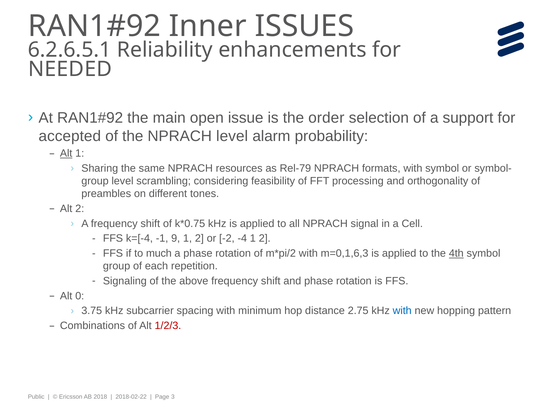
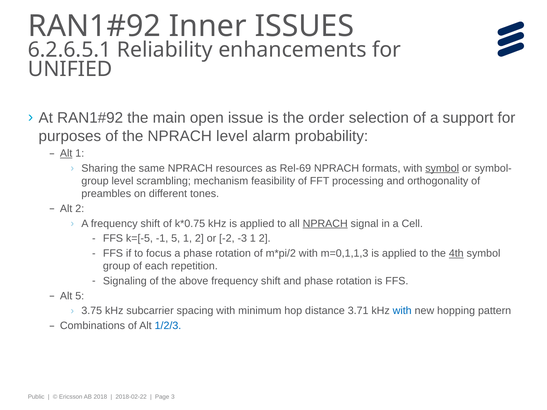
NEEDED: NEEDED -> UNIFIED
accepted: accepted -> purposes
Rel-79: Rel-79 -> Rel-69
symbol at (442, 168) underline: none -> present
considering: considering -> mechanism
NPRACH at (325, 224) underline: none -> present
k=[-4: k=[-4 -> k=[-5
-1 9: 9 -> 5
-4: -4 -> -3
much: much -> focus
m=0,1,6,3: m=0,1,6,3 -> m=0,1,1,3
Alt 0: 0 -> 5
2.75: 2.75 -> 3.71
1/2/3 colour: red -> blue
